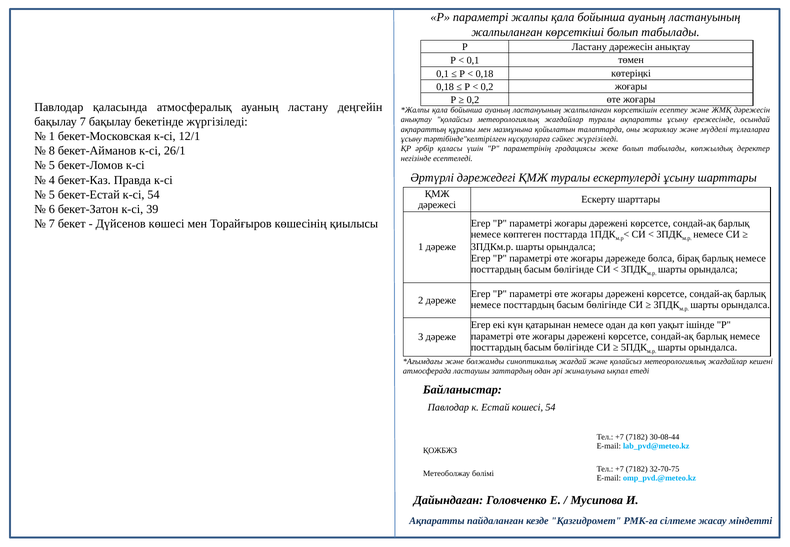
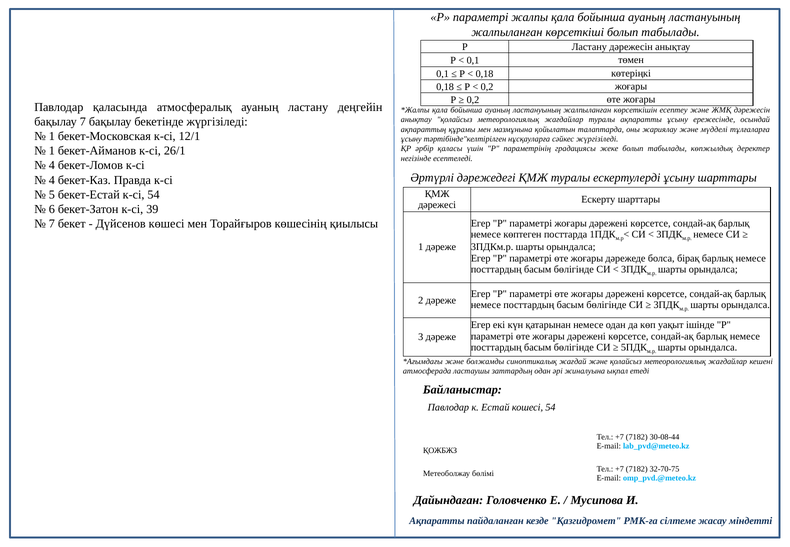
8 at (52, 151): 8 -> 1
5 at (52, 165): 5 -> 4
